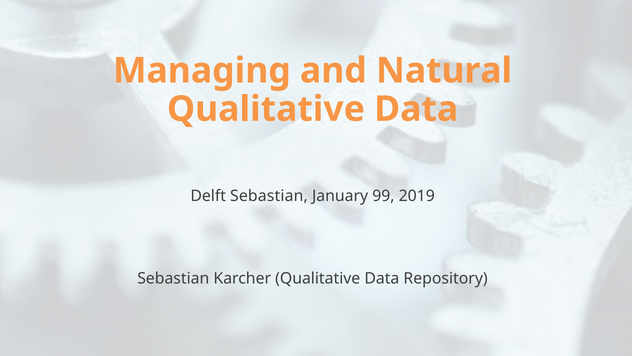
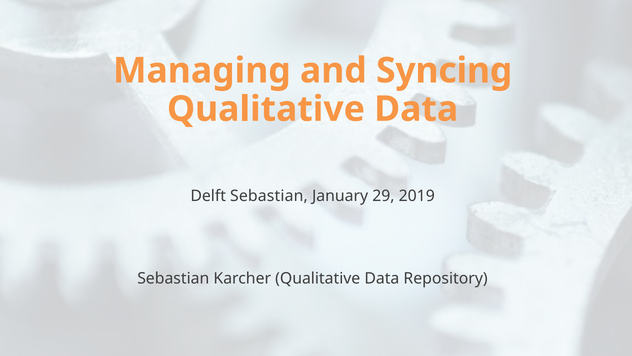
Natural: Natural -> Syncing
99: 99 -> 29
